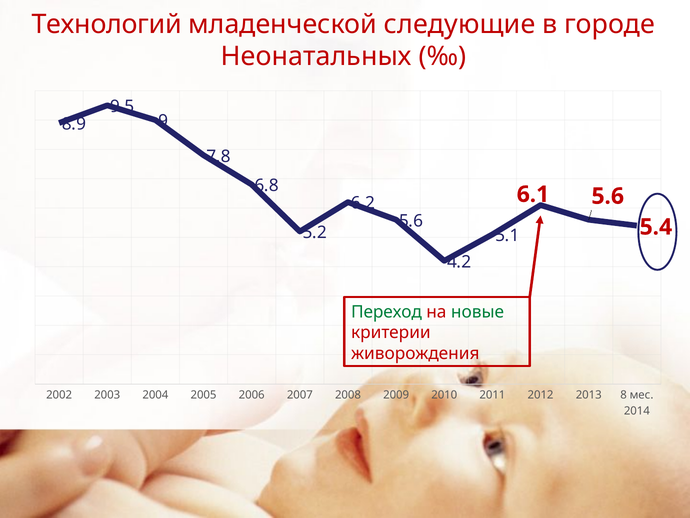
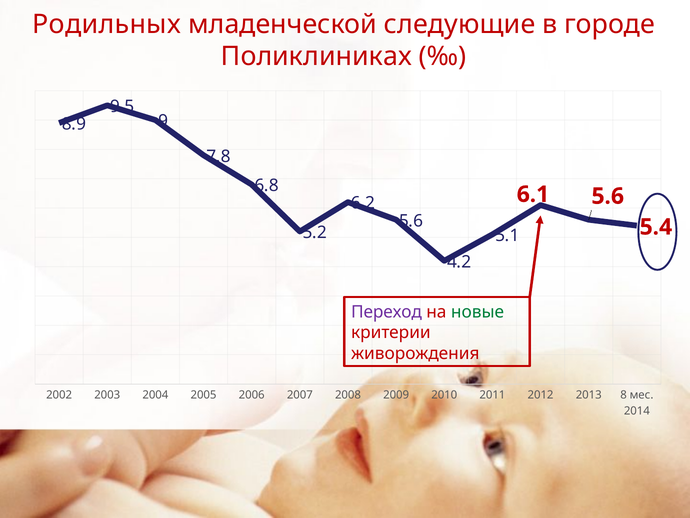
Технологий: Технологий -> Родильных
Неонатальных: Неонатальных -> Поликлиниках
Переход colour: green -> purple
